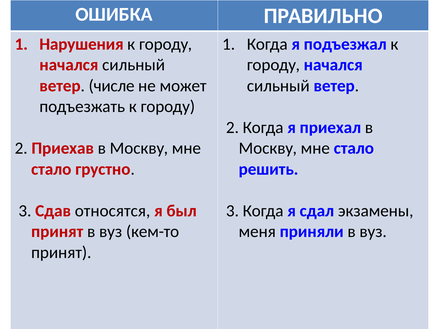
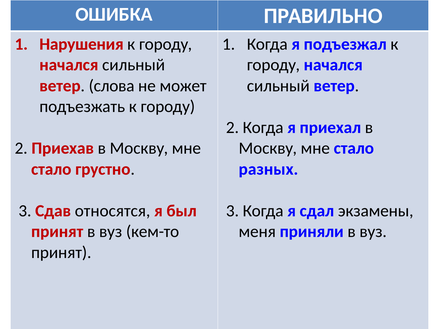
числе: числе -> слова
решить: решить -> разных
